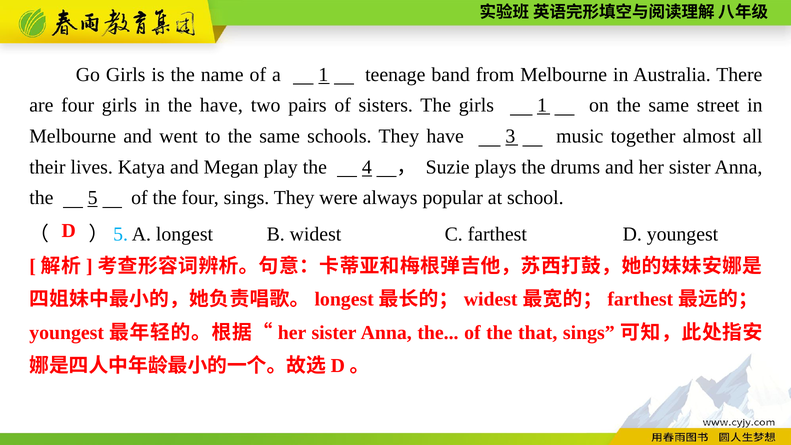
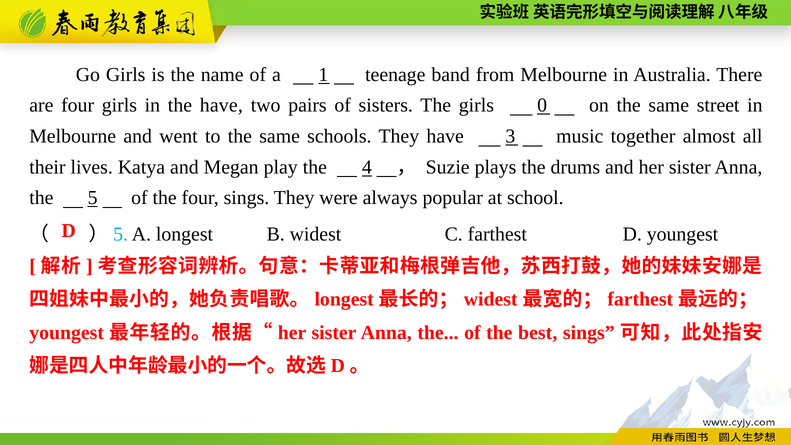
girls 1: 1 -> 0
that: that -> best
